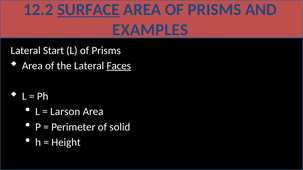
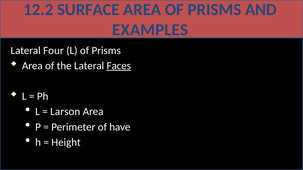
SURFACE underline: present -> none
Start: Start -> Four
solid: solid -> have
